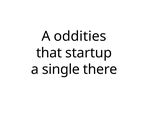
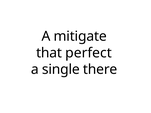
oddities: oddities -> mitigate
startup: startup -> perfect
